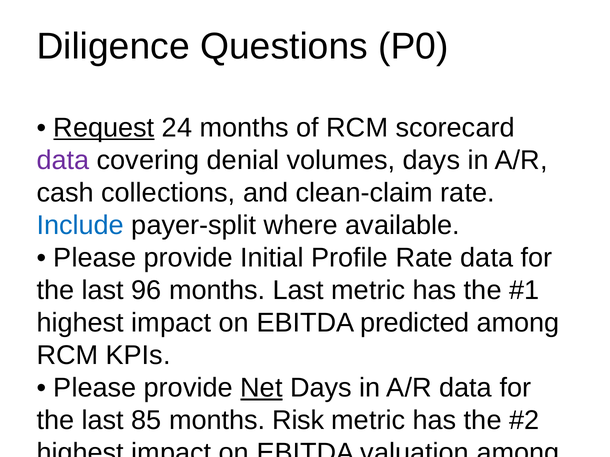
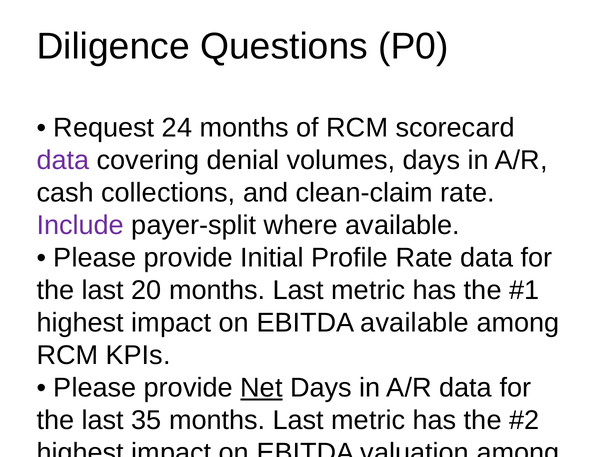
Request underline: present -> none
Include colour: blue -> purple
96: 96 -> 20
EBITDA predicted: predicted -> available
85: 85 -> 35
Risk at (298, 421): Risk -> Last
